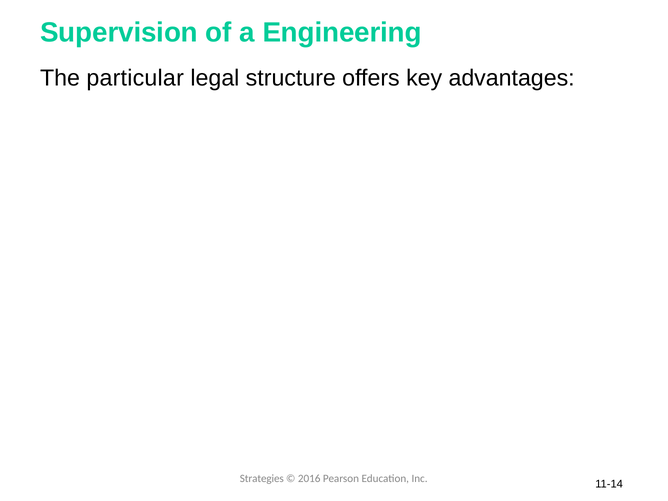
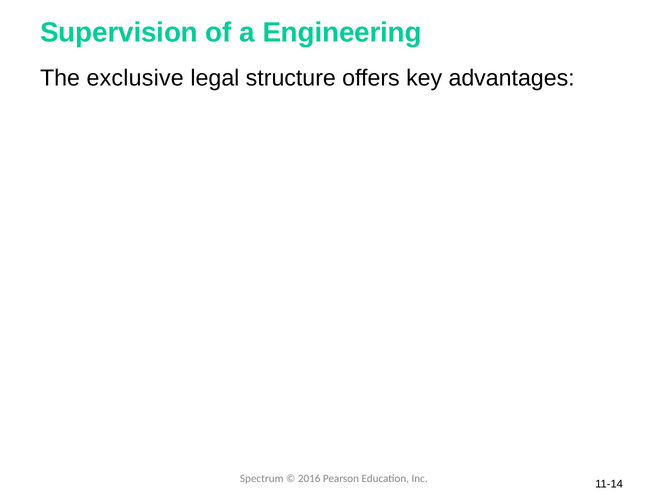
particular: particular -> exclusive
Strategies: Strategies -> Spectrum
